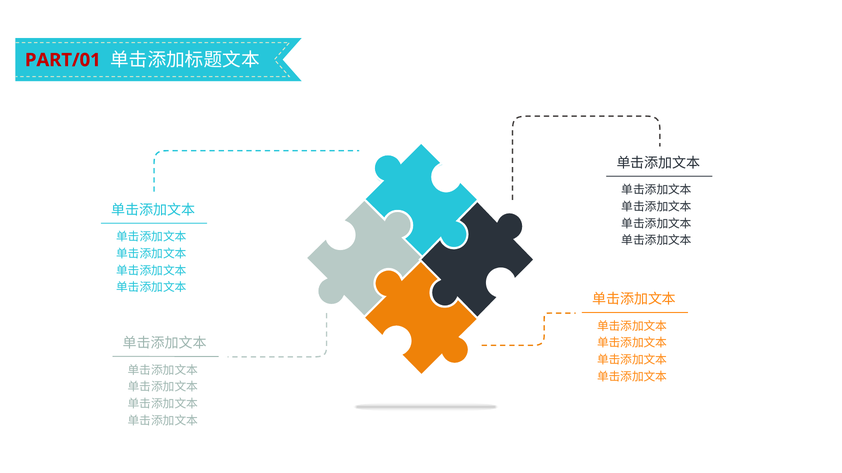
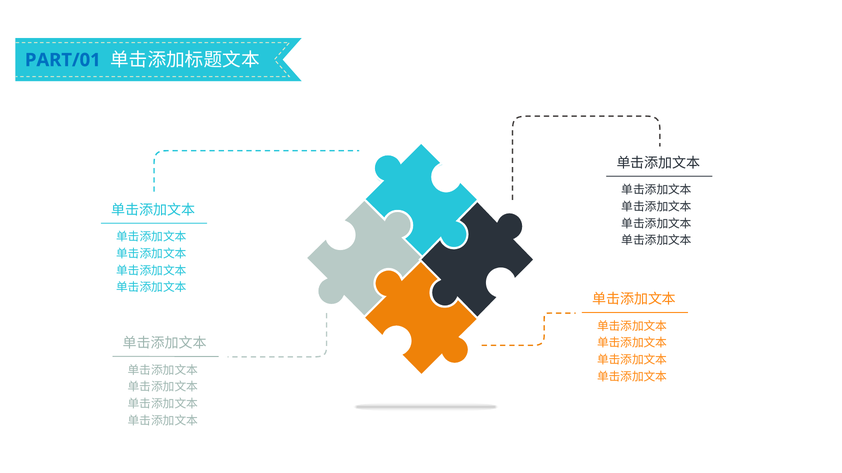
PART/01 colour: red -> blue
